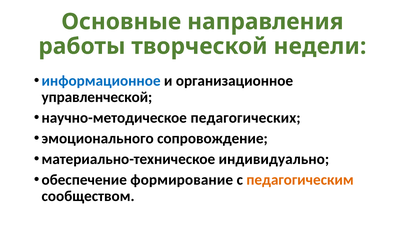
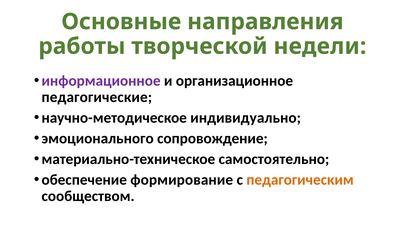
информационное colour: blue -> purple
управленческой: управленческой -> педагогические
педагогических: педагогических -> индивидуально
индивидуально: индивидуально -> самостоятельно
